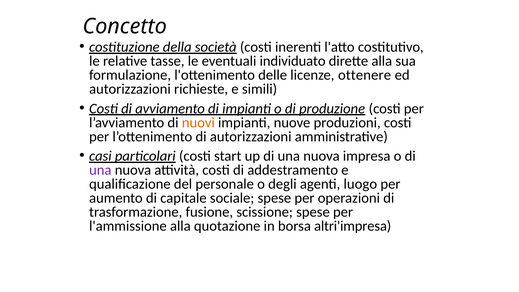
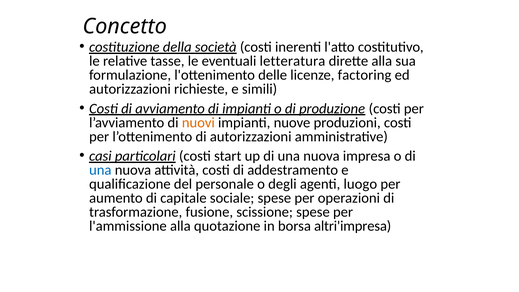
individuato: individuato -> letteratura
ottenere: ottenere -> factoring
una at (100, 170) colour: purple -> blue
